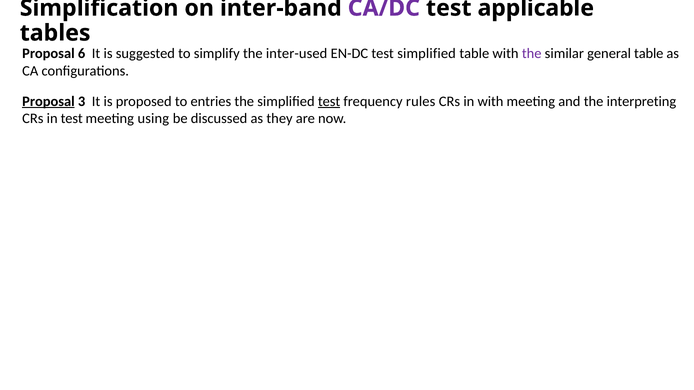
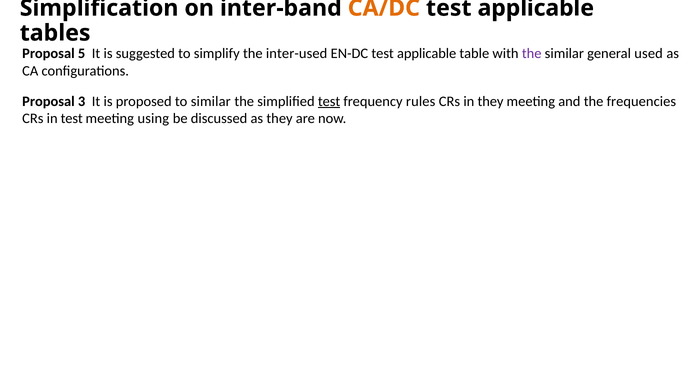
CA/DC colour: purple -> orange
6: 6 -> 5
EN-DC test simplified: simplified -> applicable
general table: table -> used
Proposal at (48, 101) underline: present -> none
to entries: entries -> similar
in with: with -> they
interpreting: interpreting -> frequencies
